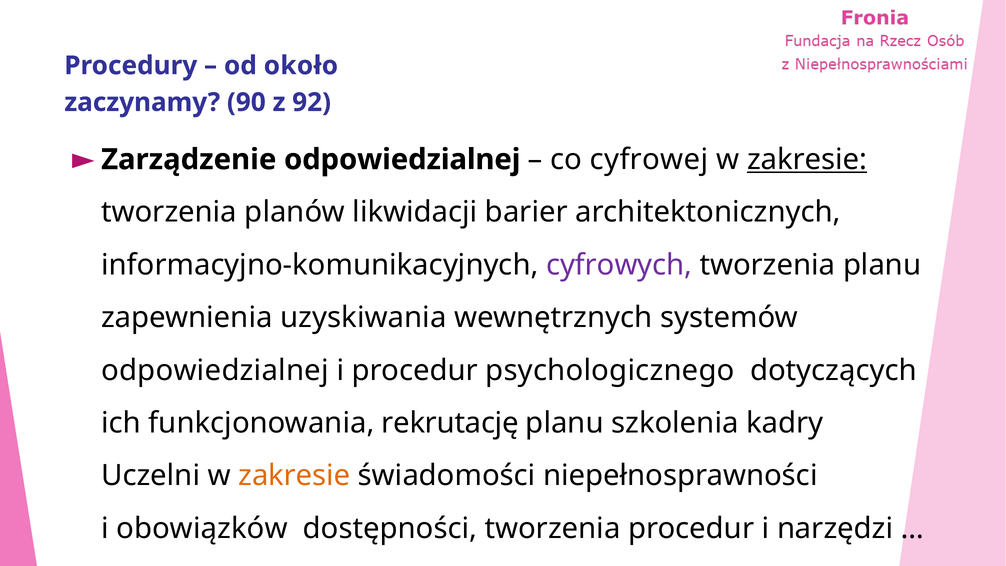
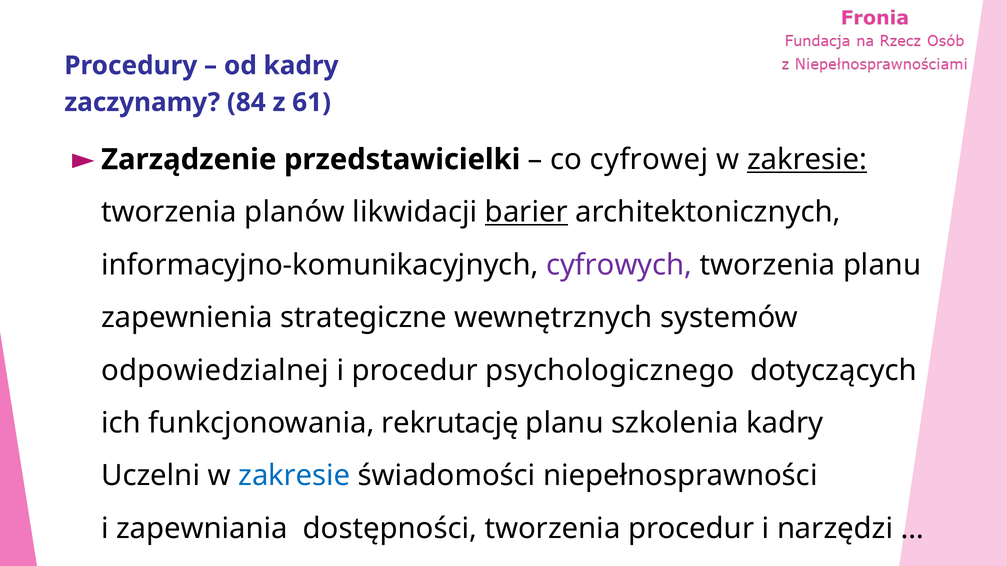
od około: około -> kadry
90: 90 -> 84
92: 92 -> 61
Zarządzenie odpowiedzialnej: odpowiedzialnej -> przedstawicielki
barier underline: none -> present
uzyskiwania: uzyskiwania -> strategiczne
zakresie at (294, 476) colour: orange -> blue
obowiązków: obowiązków -> zapewniania
